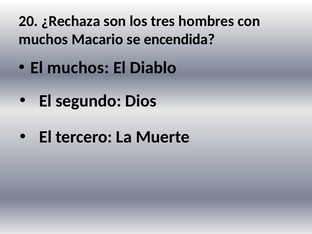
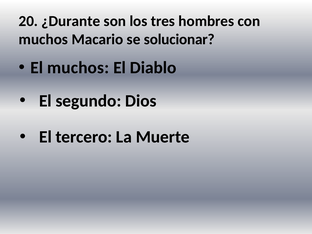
¿Rechaza: ¿Rechaza -> ¿Durante
encendida: encendida -> solucionar
